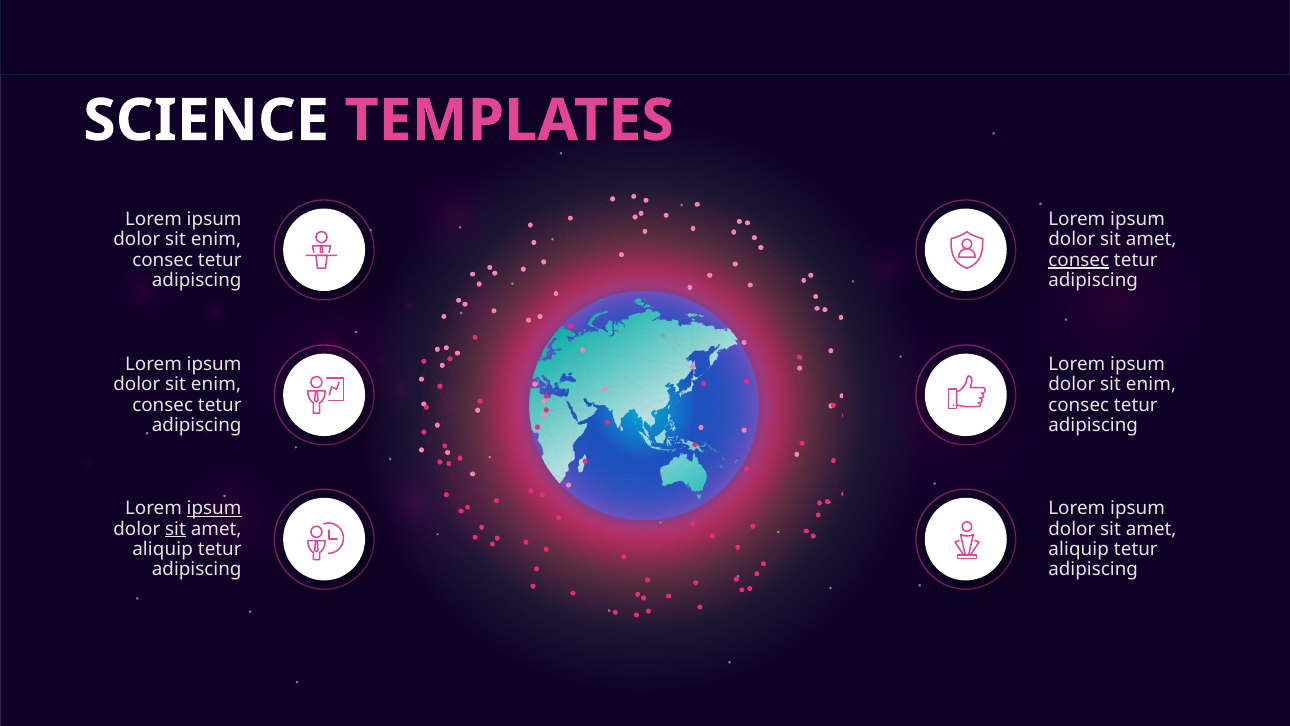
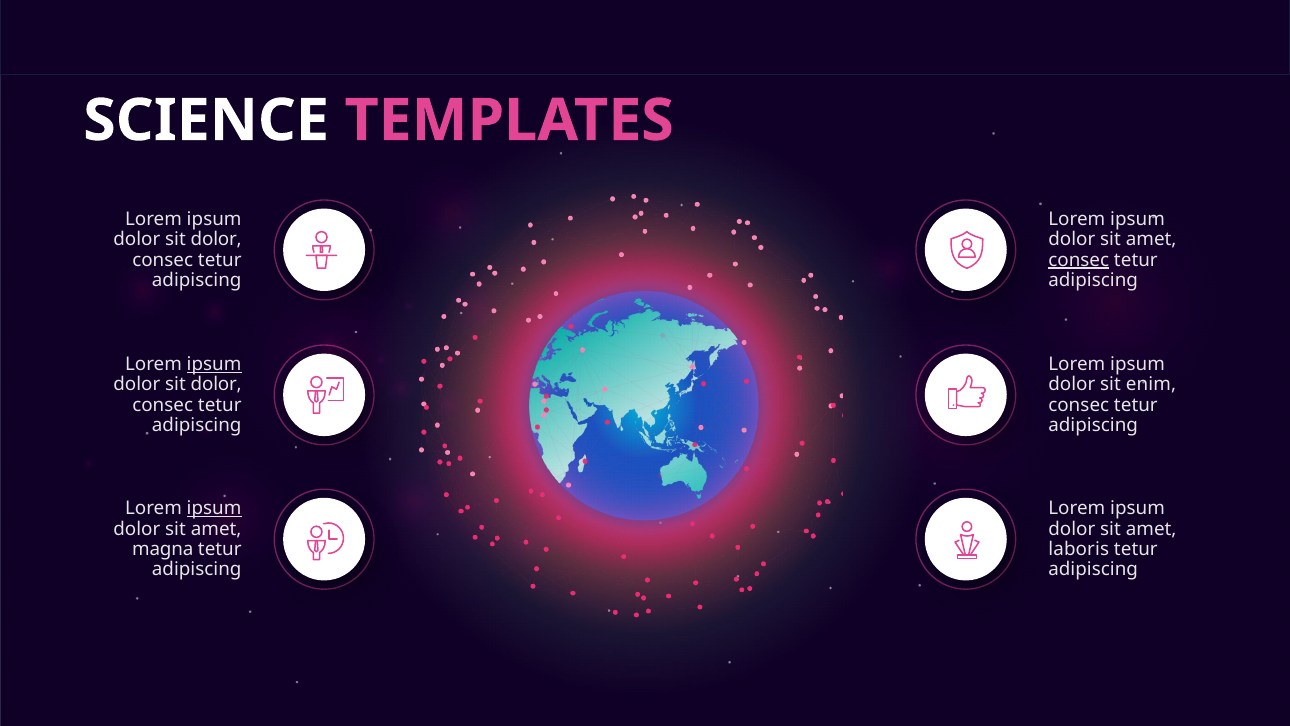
enim at (216, 239): enim -> dolor
ipsum at (214, 364) underline: none -> present
enim at (216, 384): enim -> dolor
sit at (176, 529) underline: present -> none
aliquip at (163, 549): aliquip -> magna
aliquip at (1079, 549): aliquip -> laboris
